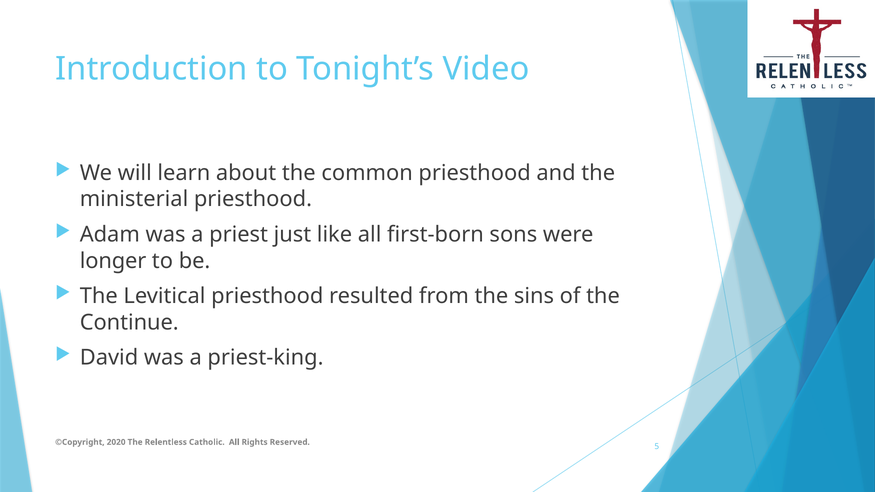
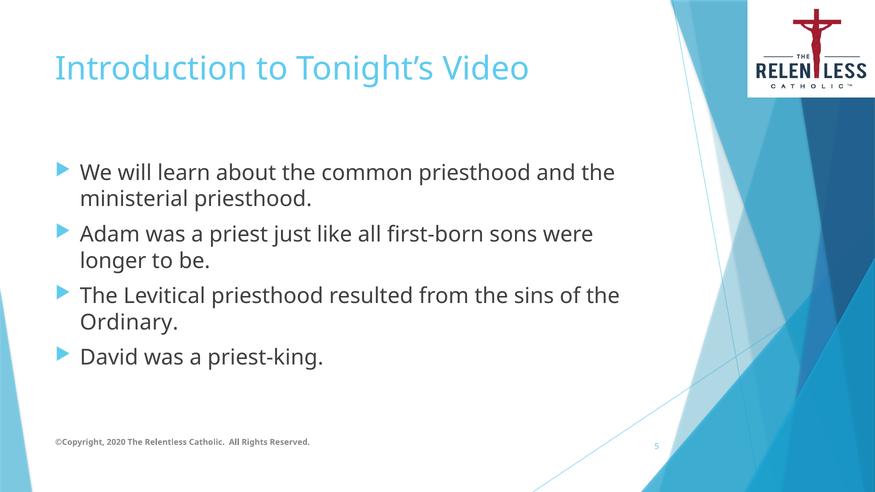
Continue: Continue -> Ordinary
